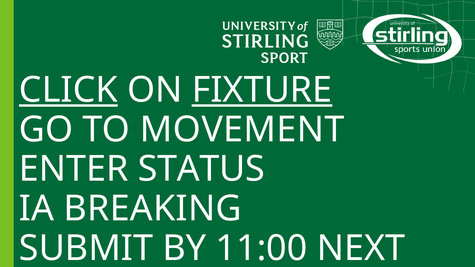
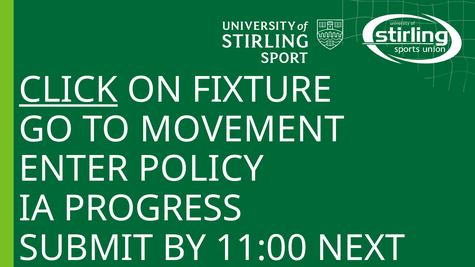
FIXTURE underline: present -> none
STATUS: STATUS -> POLICY
BREAKING: BREAKING -> PROGRESS
